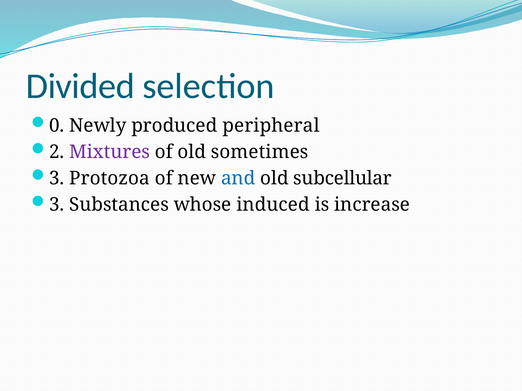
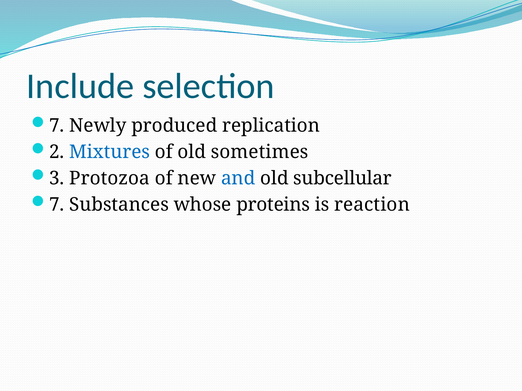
Divided: Divided -> Include
0 at (57, 126): 0 -> 7
peripheral: peripheral -> replication
Mixtures colour: purple -> blue
3 at (57, 205): 3 -> 7
induced: induced -> proteins
increase: increase -> reaction
